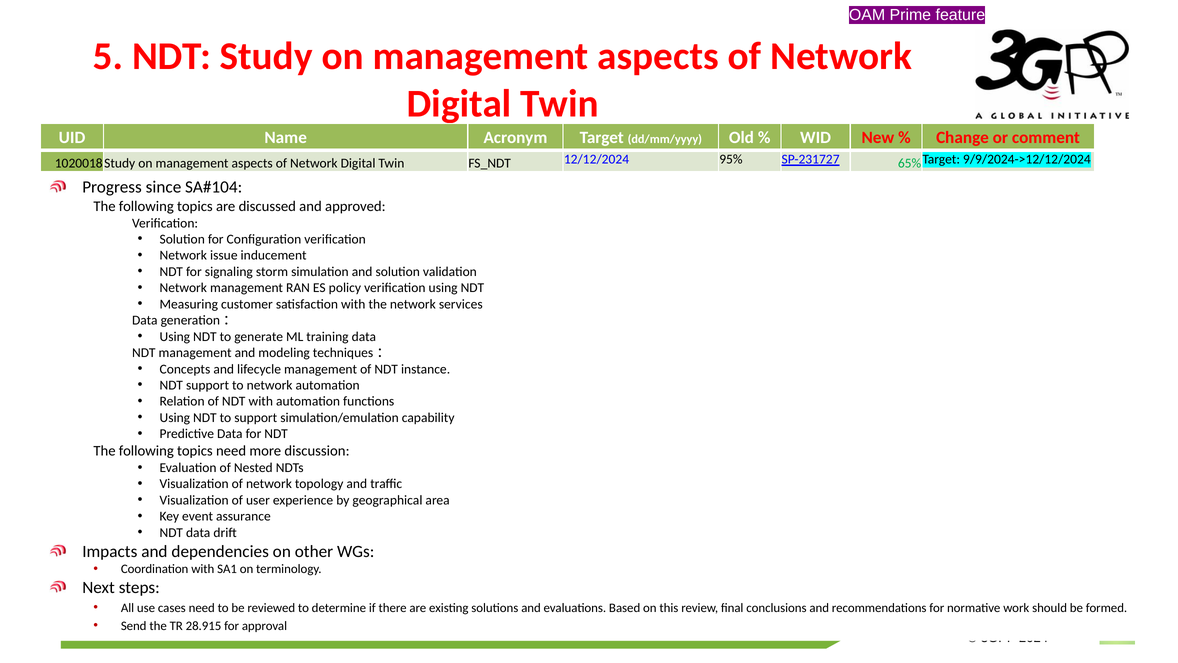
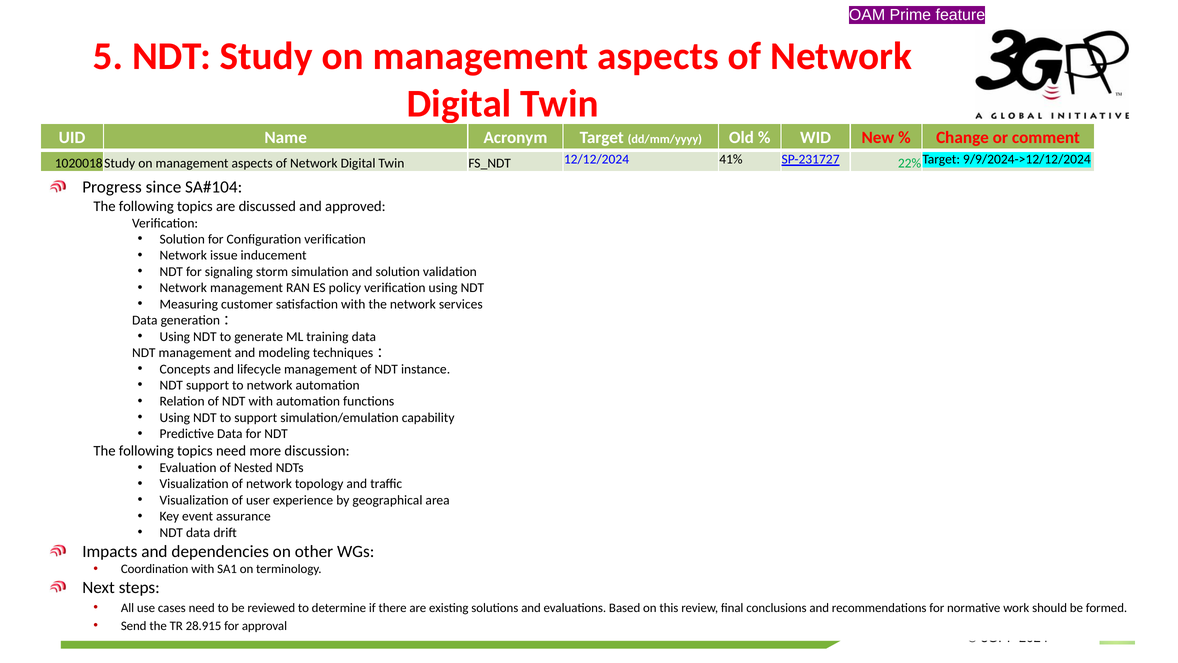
95%: 95% -> 41%
65%: 65% -> 22%
